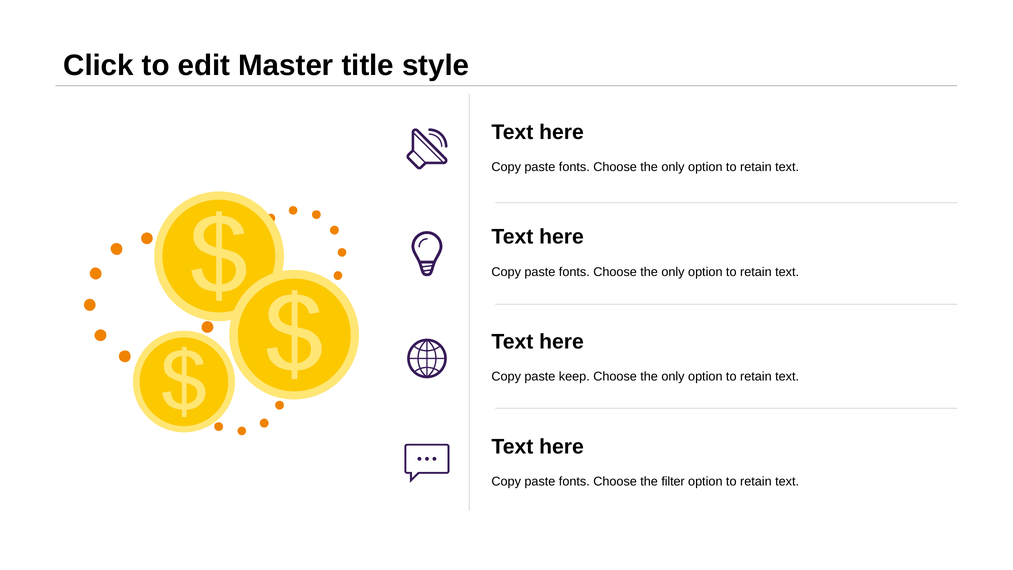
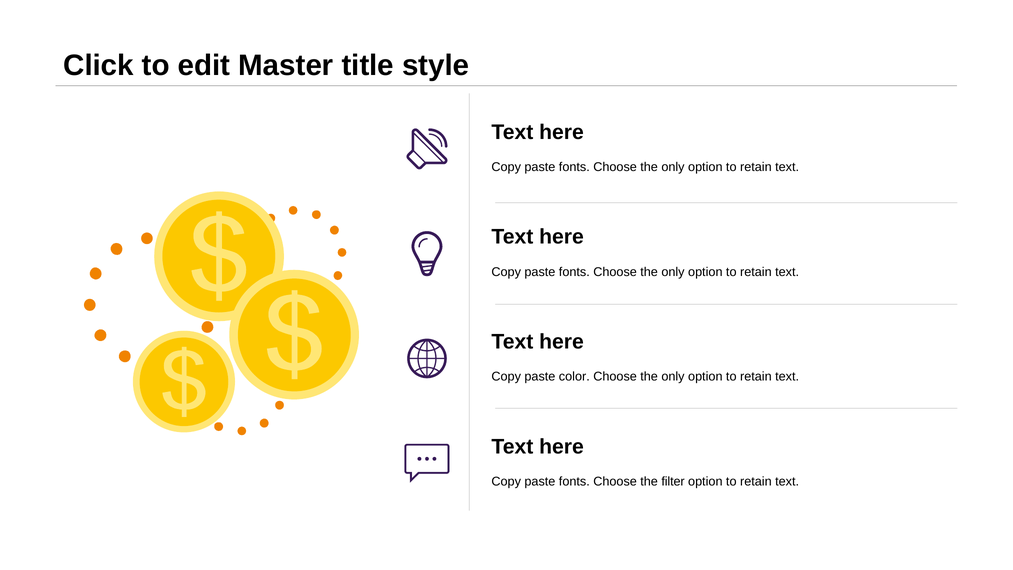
keep: keep -> color
